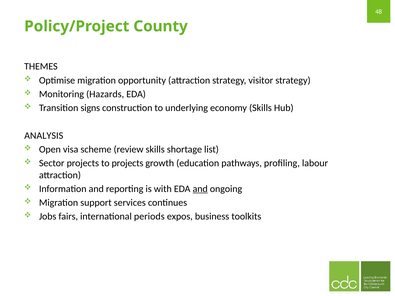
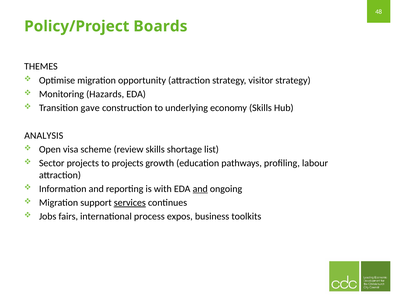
County: County -> Boards
signs: signs -> gave
services underline: none -> present
periods: periods -> process
